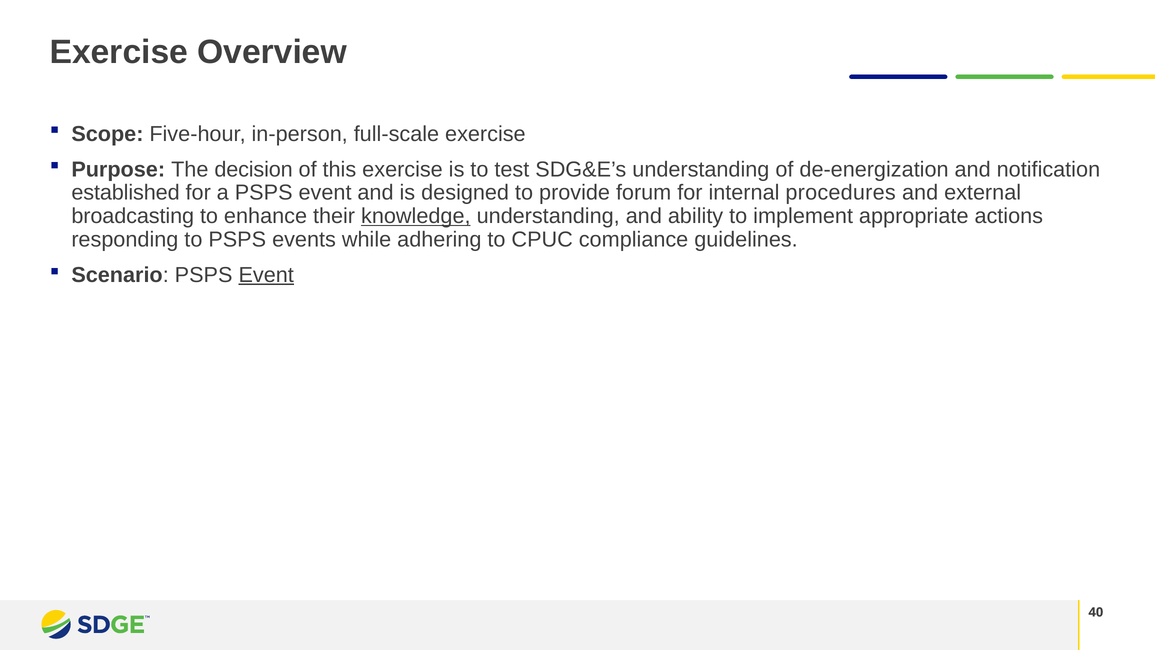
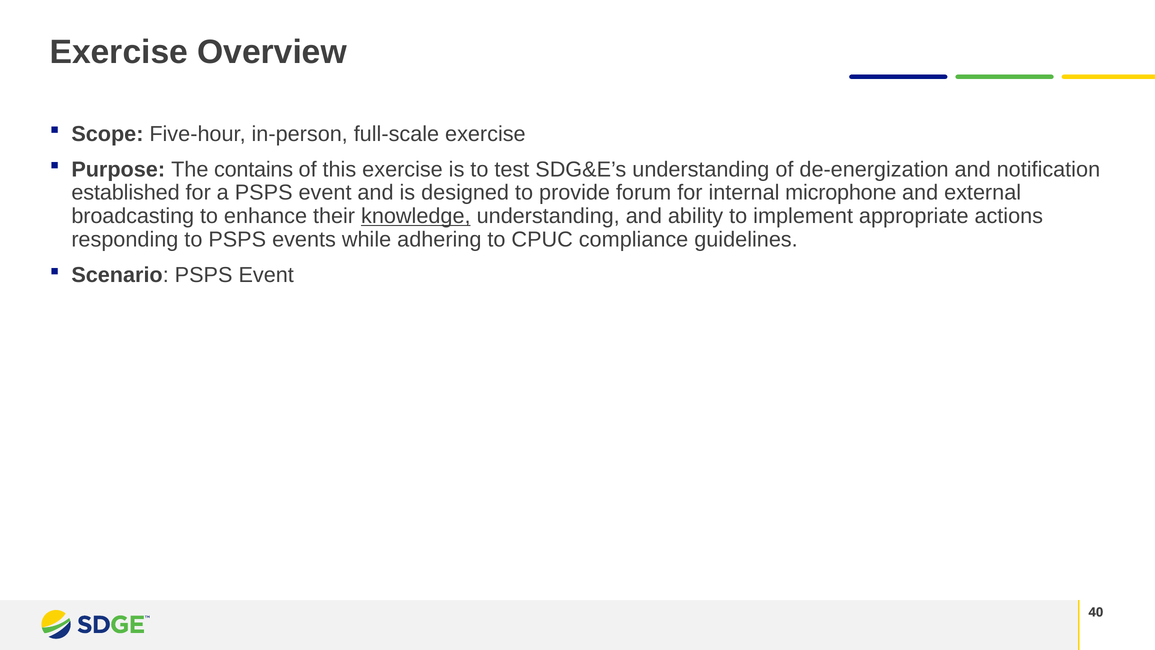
decision: decision -> contains
procedures: procedures -> microphone
Event at (266, 275) underline: present -> none
